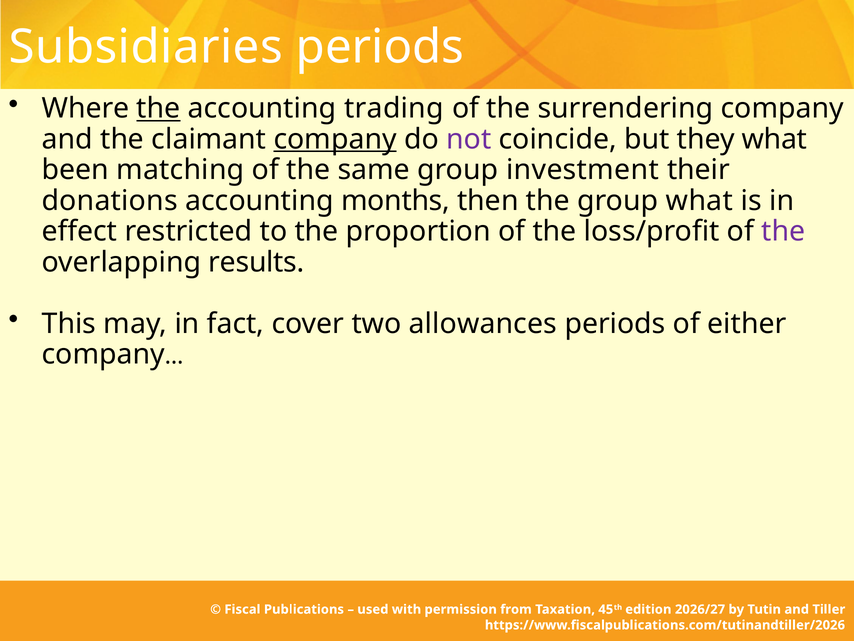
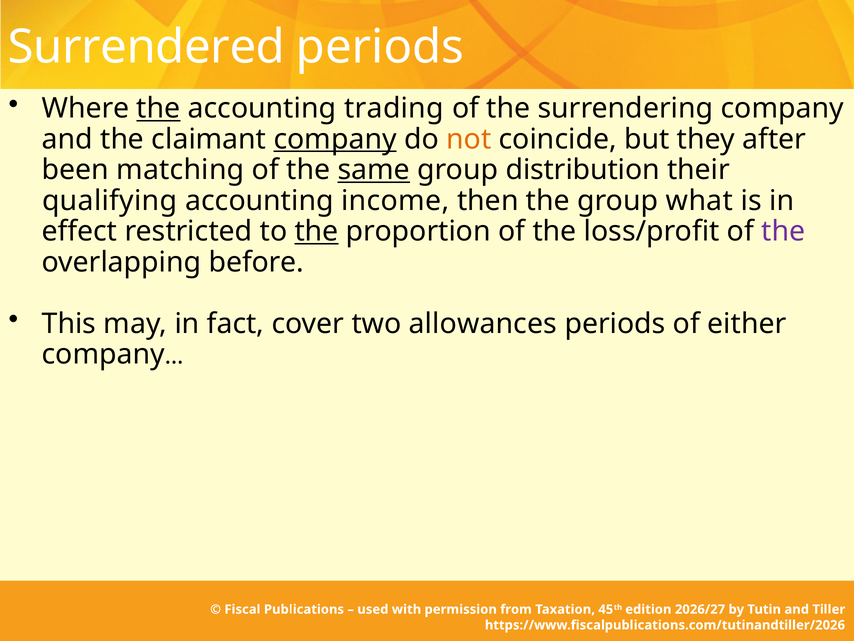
Subsidiaries: Subsidiaries -> Surrendered
not colour: purple -> orange
they what: what -> after
same underline: none -> present
investment: investment -> distribution
donations: donations -> qualifying
months: months -> income
the at (317, 231) underline: none -> present
results: results -> before
